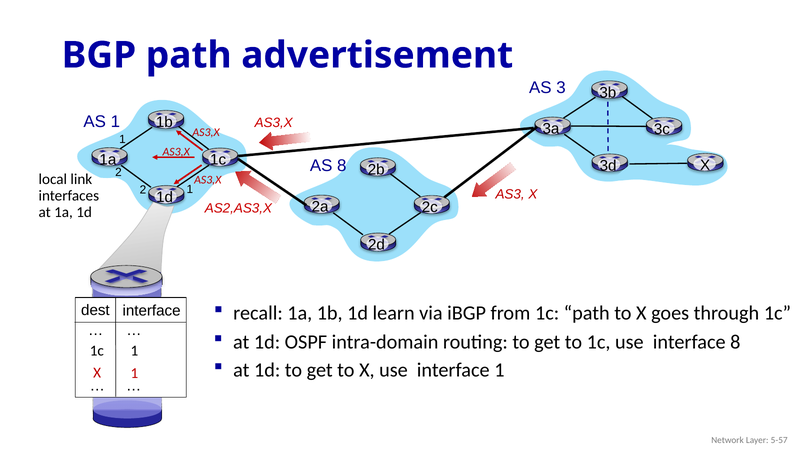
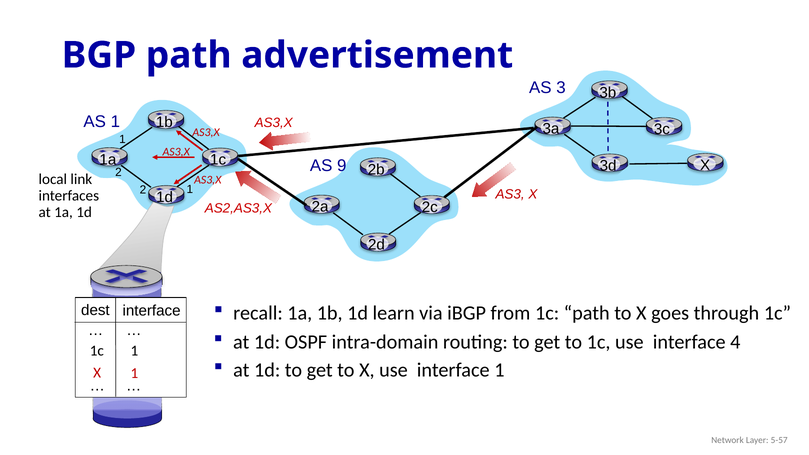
AS 8: 8 -> 9
interface 8: 8 -> 4
